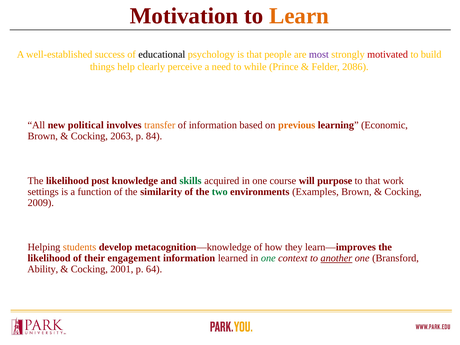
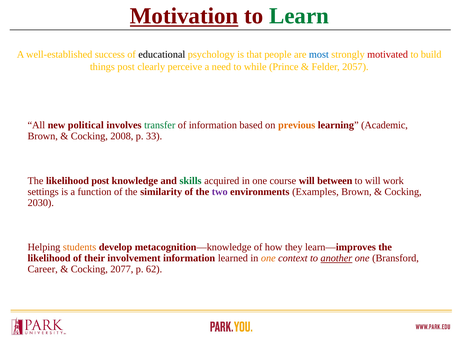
Motivation underline: none -> present
Learn colour: orange -> green
most colour: purple -> blue
things help: help -> post
2086: 2086 -> 2057
transfer colour: orange -> green
Economic: Economic -> Academic
2063: 2063 -> 2008
84: 84 -> 33
purpose: purpose -> between
to that: that -> will
two colour: green -> purple
2009: 2009 -> 2030
engagement: engagement -> involvement
one at (268, 258) colour: green -> orange
Ability: Ability -> Career
2001: 2001 -> 2077
64: 64 -> 62
